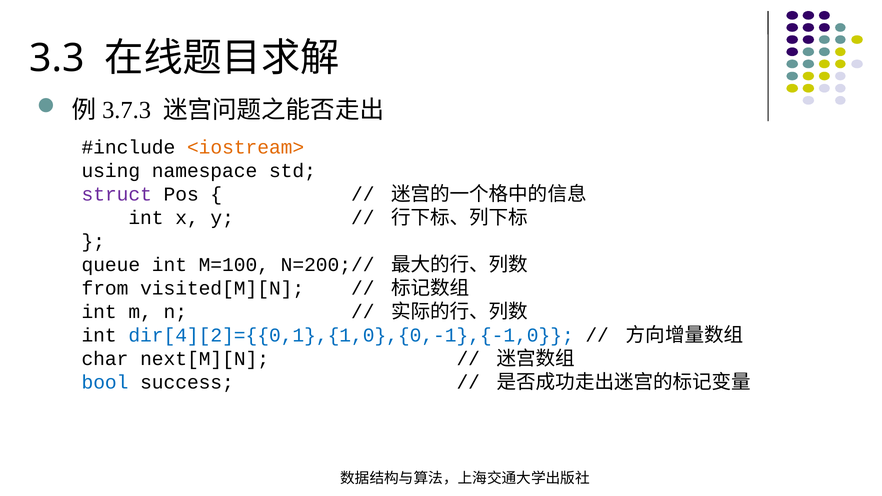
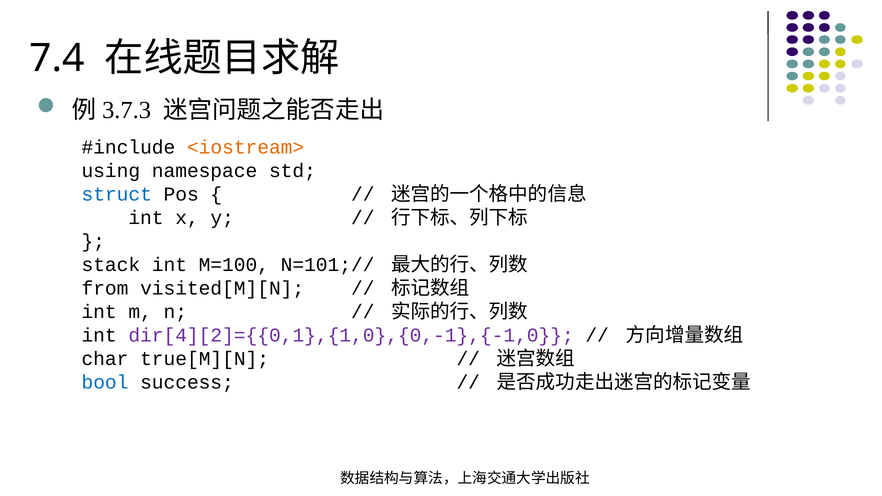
3.3: 3.3 -> 7.4
struct colour: purple -> blue
queue: queue -> stack
N=200;//: N=200;// -> N=101;//
dir[4][2]={{0,1},{1,0},{0,-1},{-1,0 colour: blue -> purple
next[M][N: next[M][N -> true[M][N
